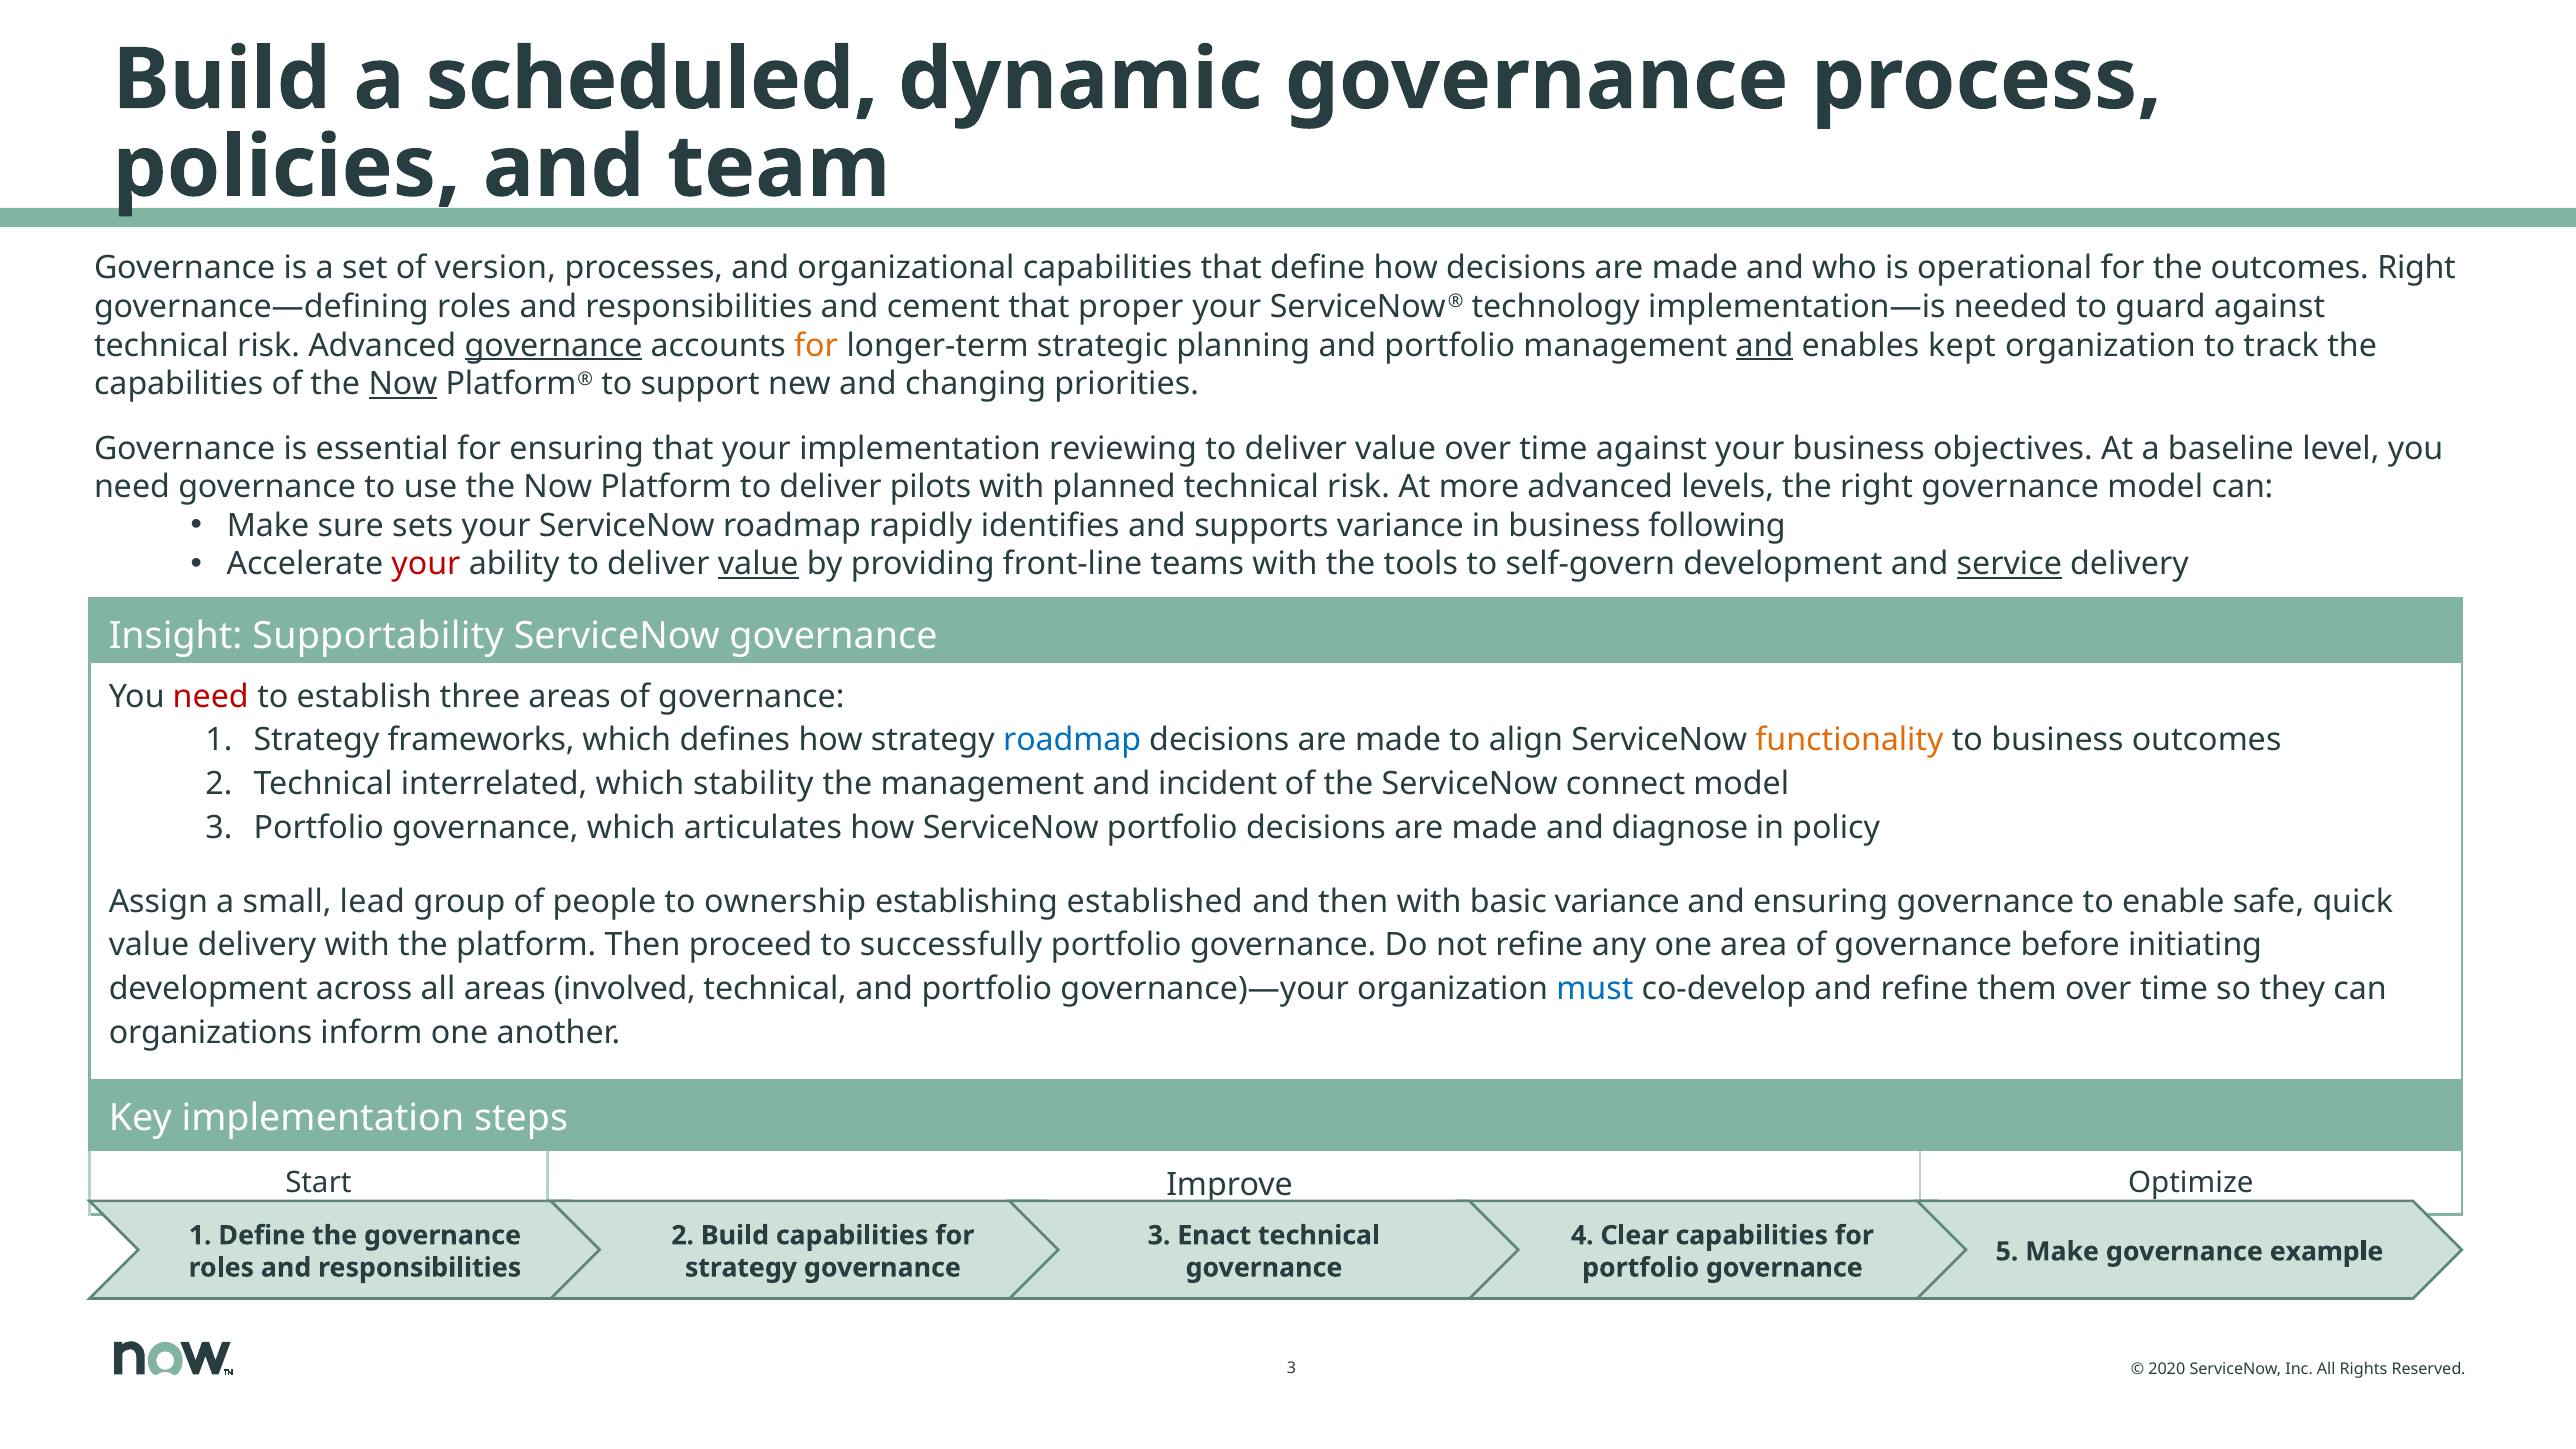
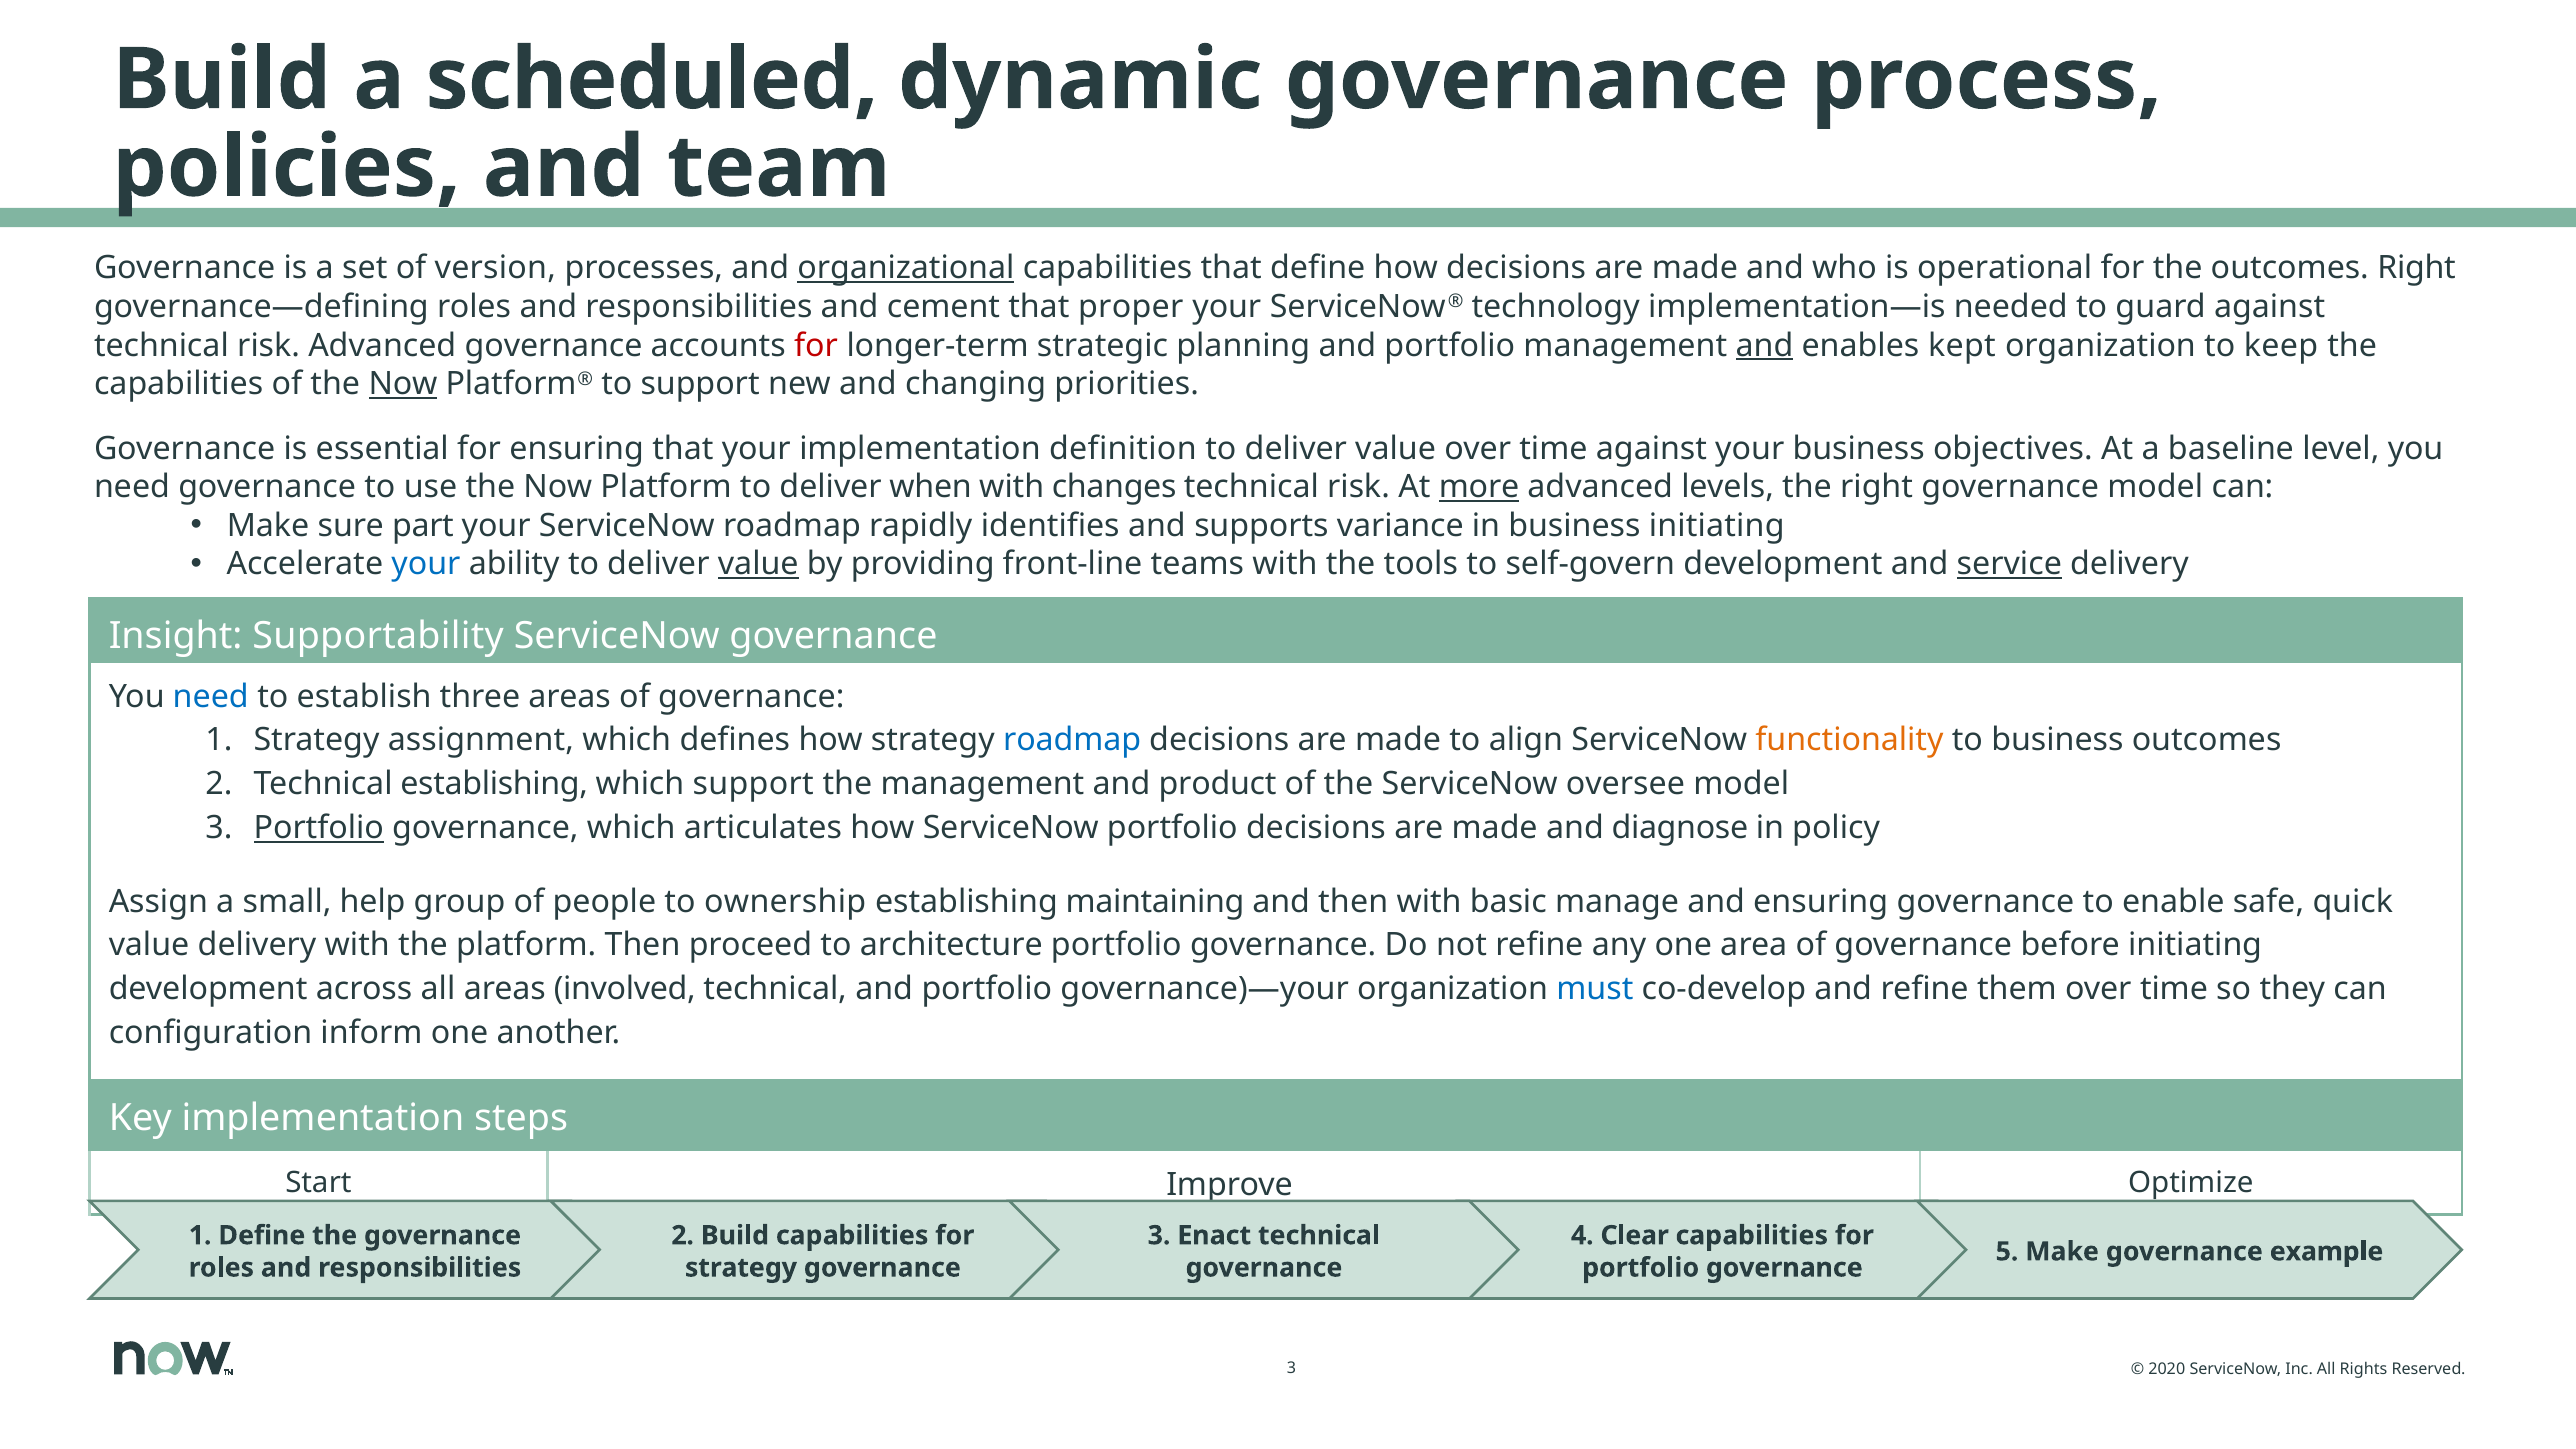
organizational underline: none -> present
governance at (554, 346) underline: present -> none
for at (816, 346) colour: orange -> red
track: track -> keep
reviewing: reviewing -> definition
pilots: pilots -> when
planned: planned -> changes
more underline: none -> present
sets: sets -> part
business following: following -> initiating
your at (426, 564) colour: red -> blue
need at (211, 697) colour: red -> blue
frameworks: frameworks -> assignment
Technical interrelated: interrelated -> establishing
which stability: stability -> support
incident: incident -> product
connect: connect -> oversee
Portfolio at (319, 828) underline: none -> present
lead: lead -> help
established: established -> maintaining
basic variance: variance -> manage
successfully: successfully -> architecture
organizations: organizations -> configuration
